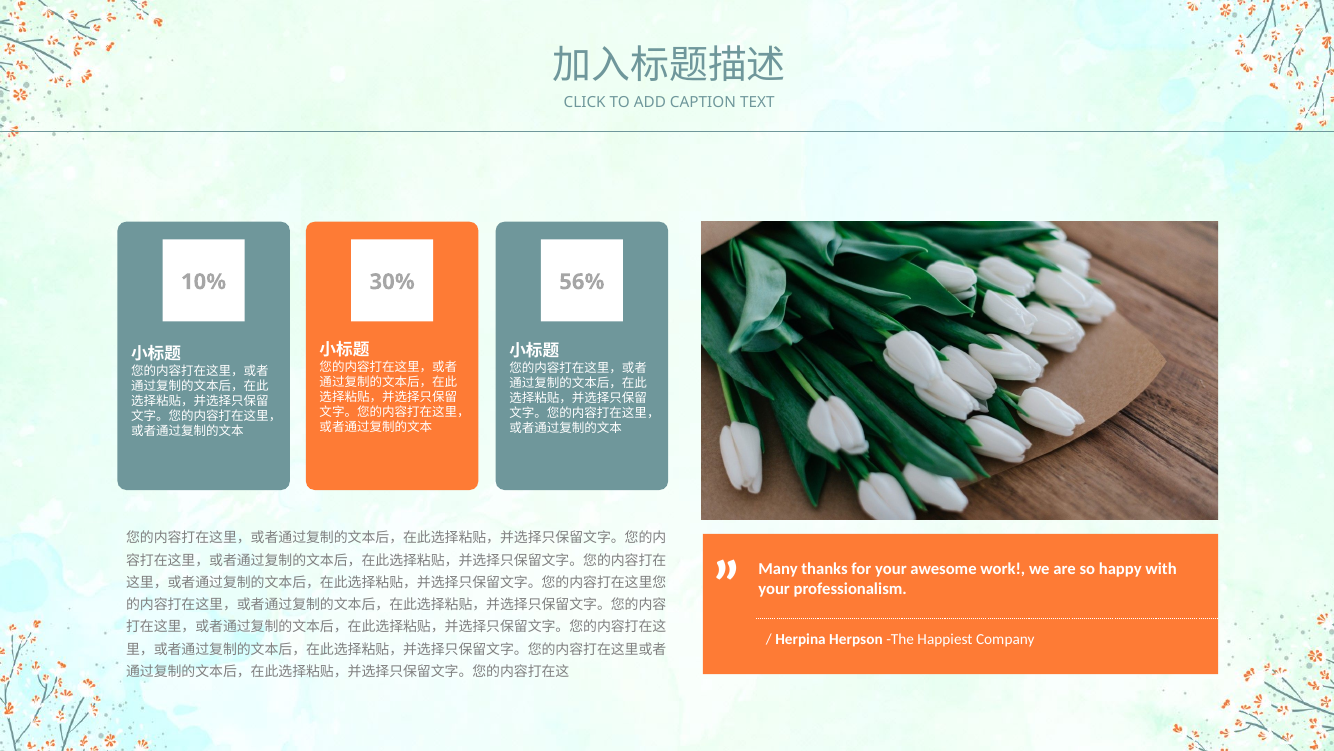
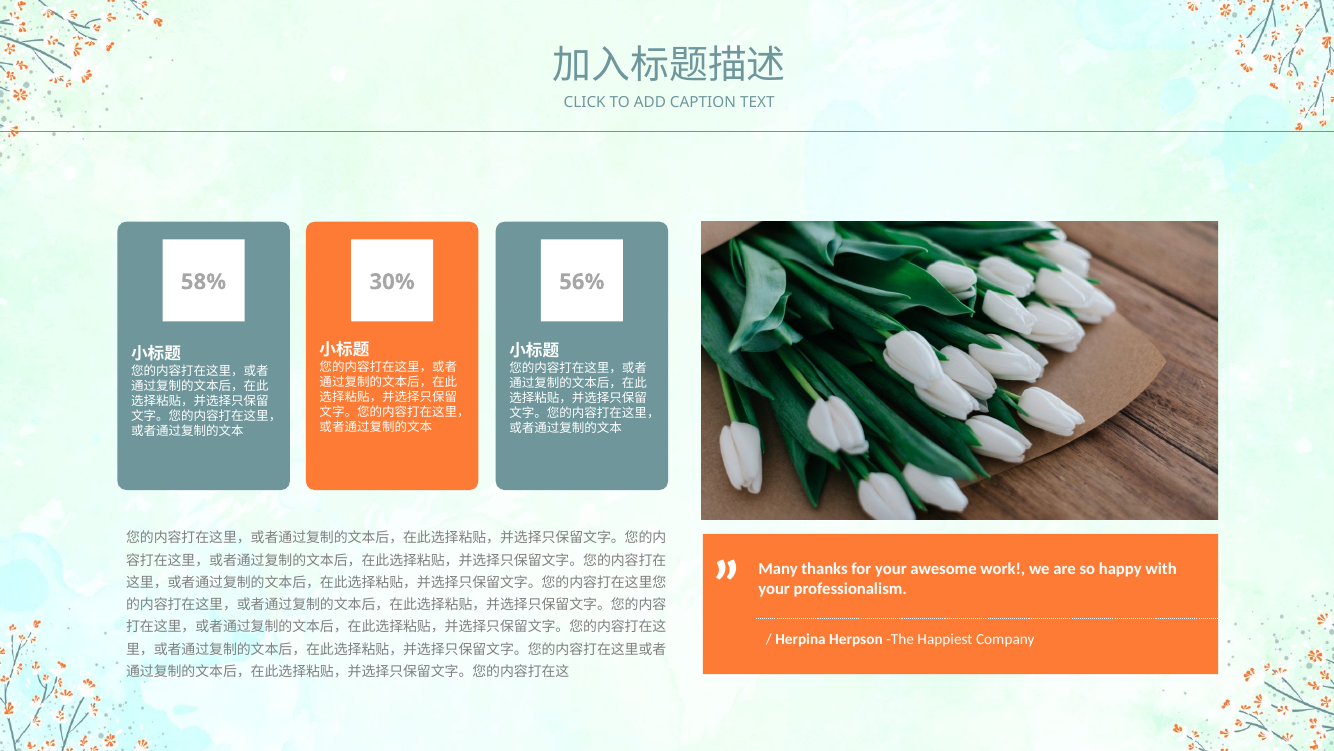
10%: 10% -> 58%
